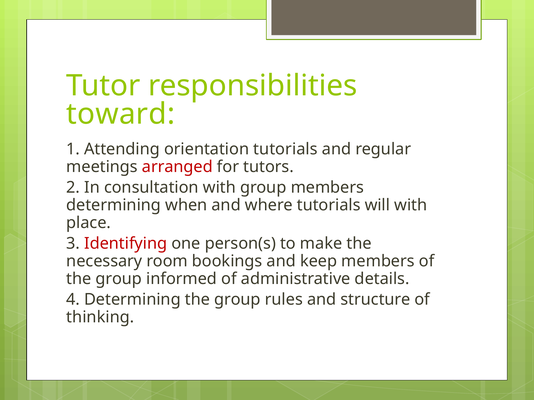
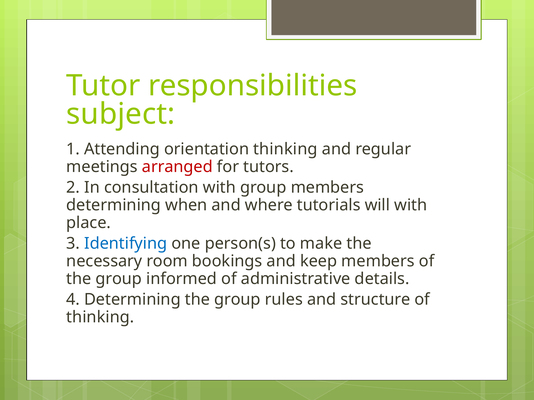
toward: toward -> subject
orientation tutorials: tutorials -> thinking
Identifying colour: red -> blue
